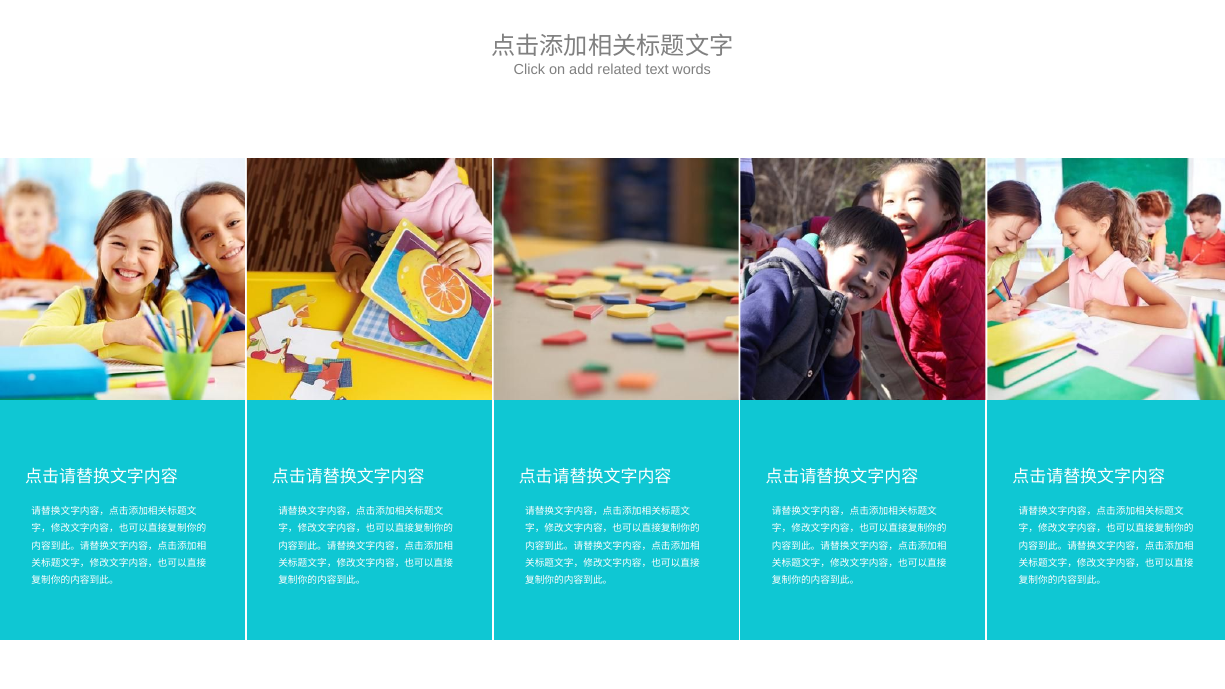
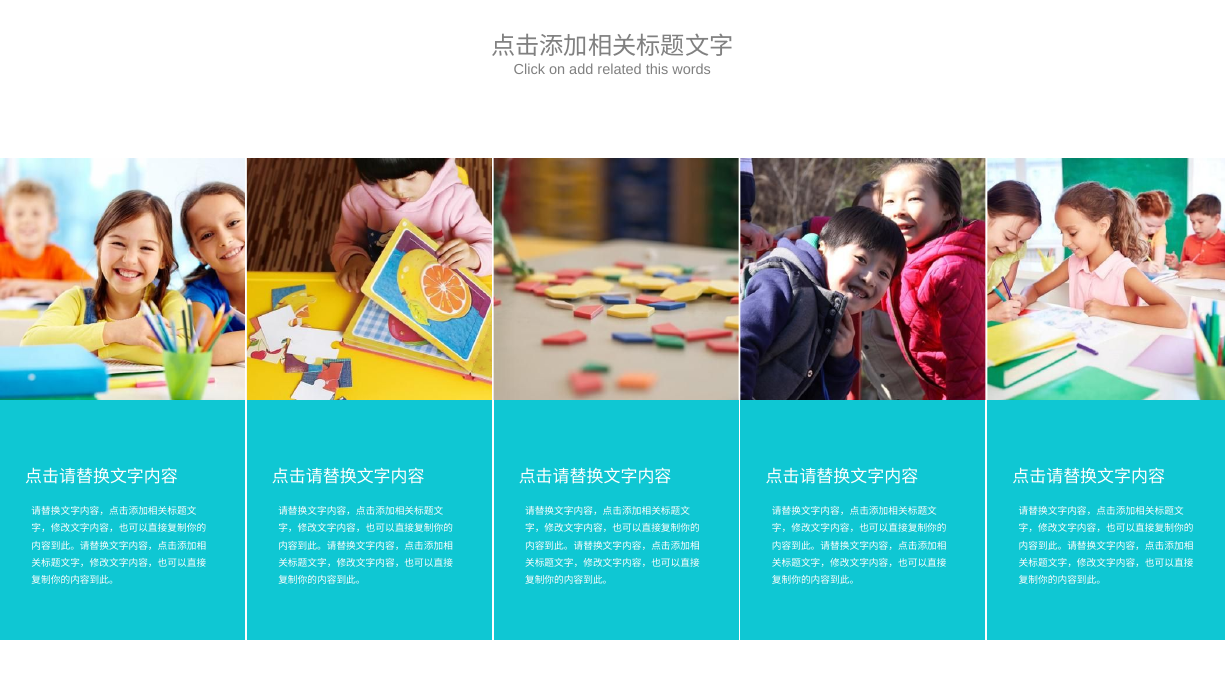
text: text -> this
